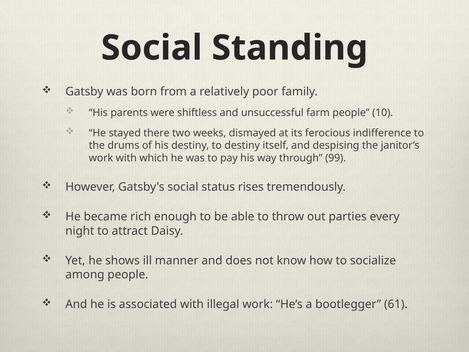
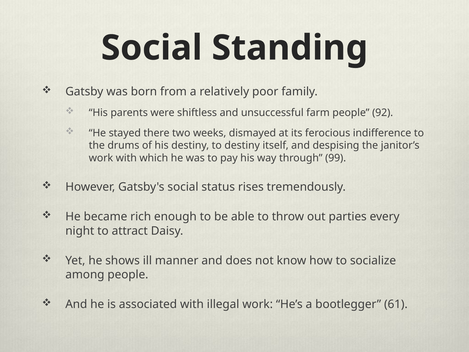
10: 10 -> 92
